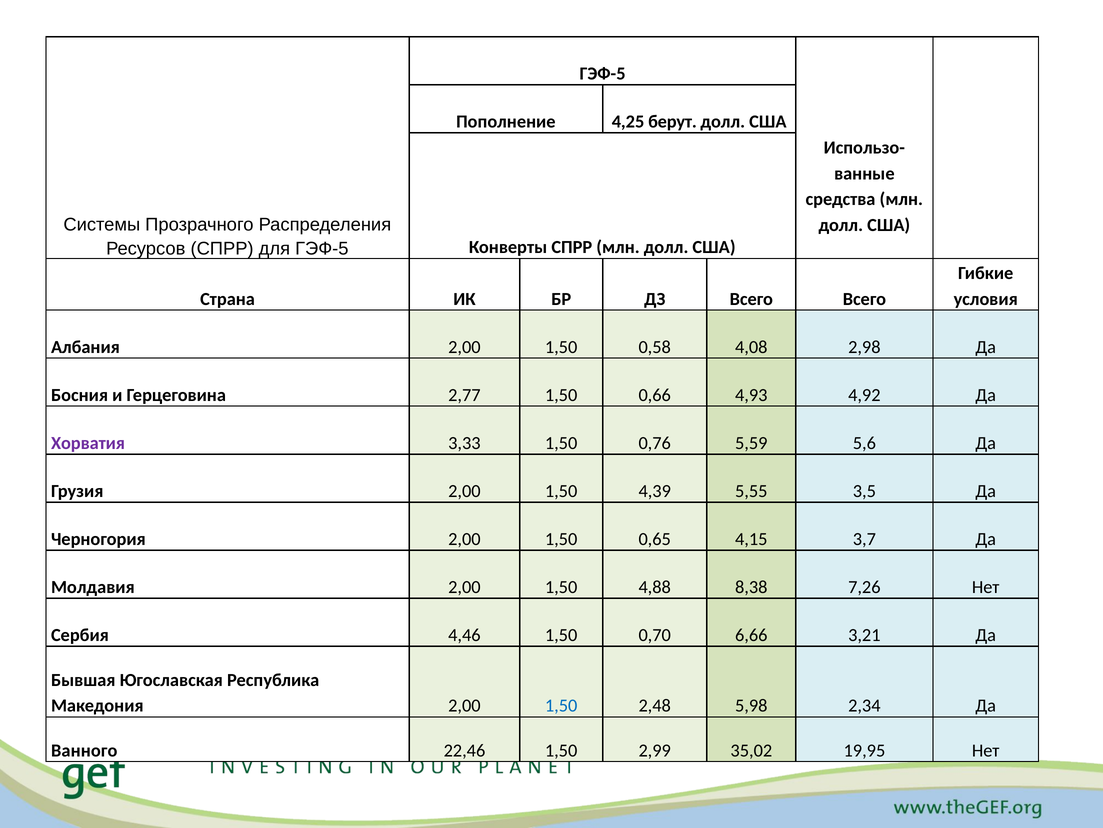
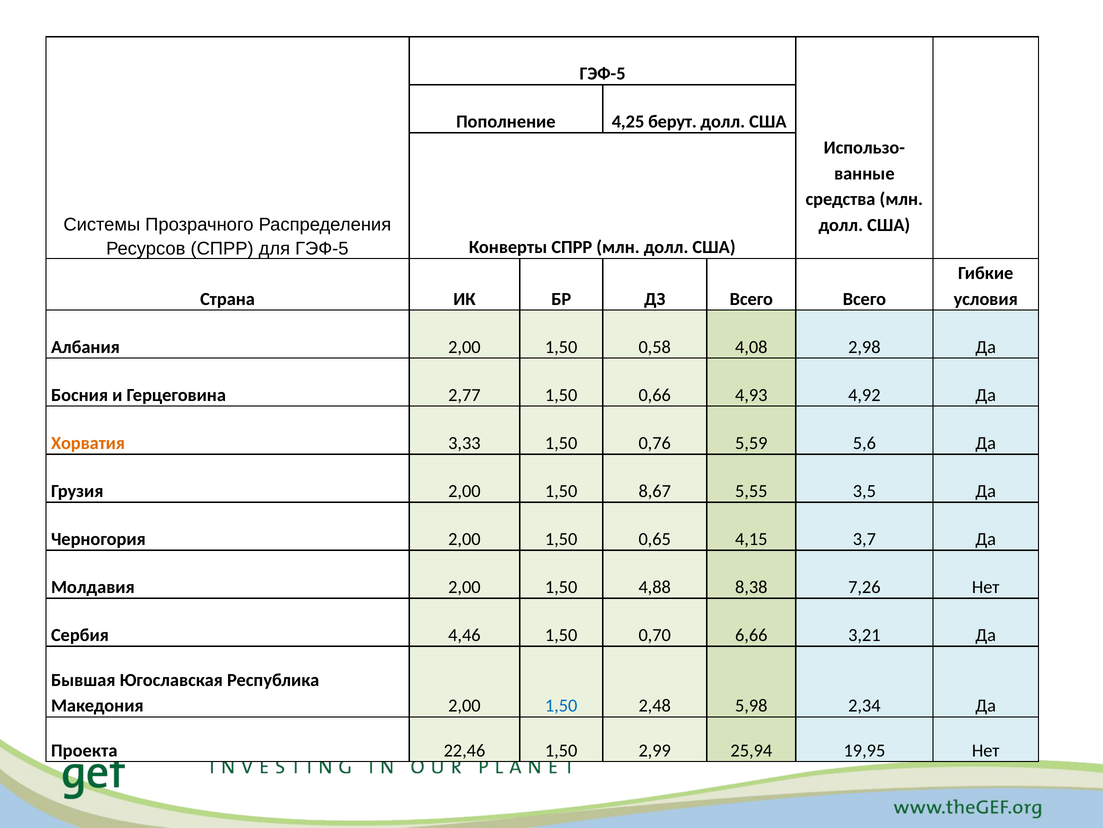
Хорватия colour: purple -> orange
4,39: 4,39 -> 8,67
Ванного: Ванного -> Проекта
35,02: 35,02 -> 25,94
